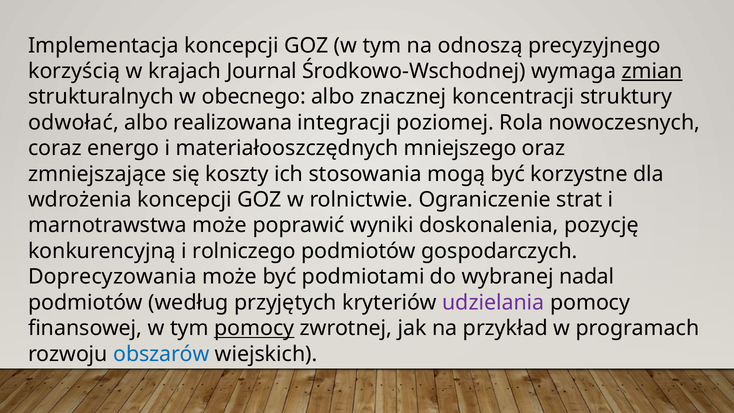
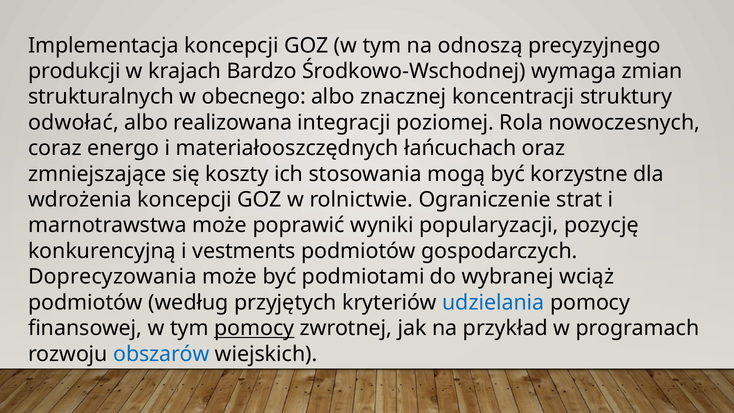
korzyścią: korzyścią -> produkcji
Journal: Journal -> Bardzo
zmian underline: present -> none
mniejszego: mniejszego -> łańcuchach
doskonalenia: doskonalenia -> popularyzacji
rolniczego: rolniczego -> vestments
nadal: nadal -> wciąż
udzielania colour: purple -> blue
